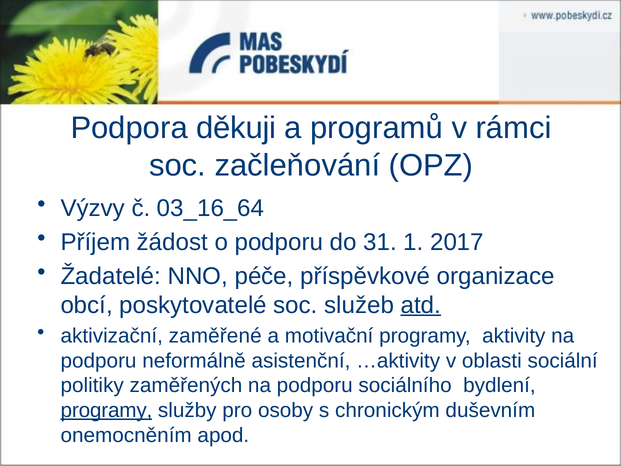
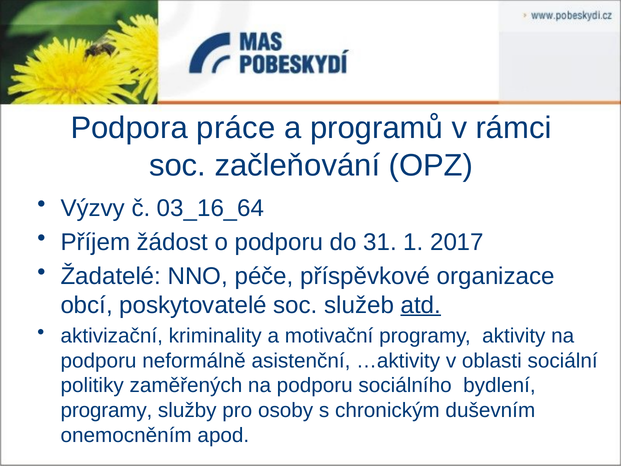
děkuji: děkuji -> práce
zaměřené: zaměřené -> kriminality
programy at (106, 410) underline: present -> none
